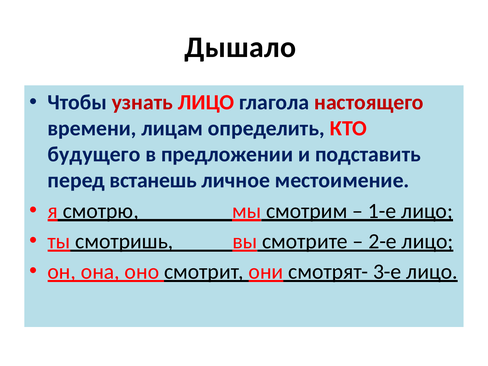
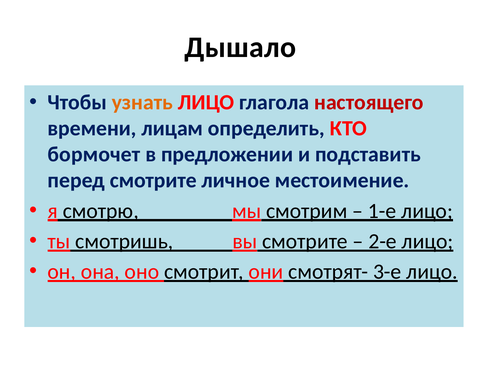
узнать colour: red -> orange
будущего: будущего -> бормочет
перед встанешь: встанешь -> смотрите
